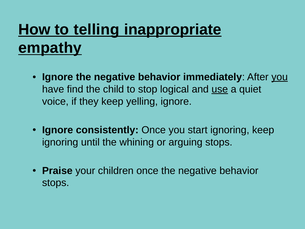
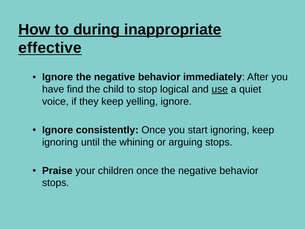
telling: telling -> during
empathy: empathy -> effective
you at (280, 77) underline: present -> none
